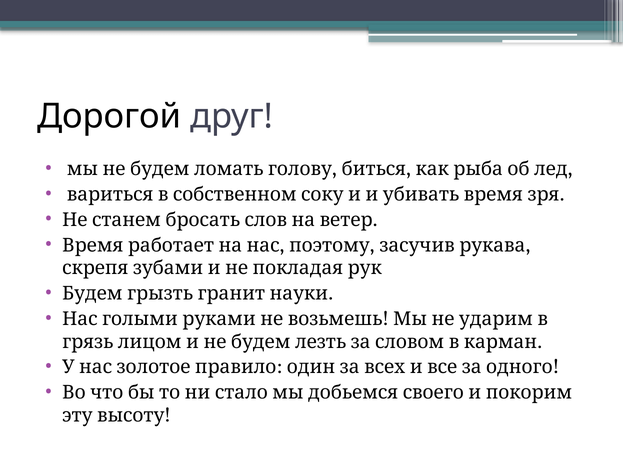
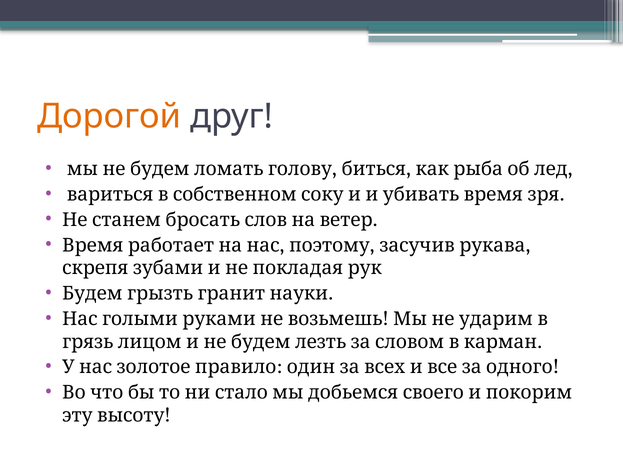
Дорогой colour: black -> orange
